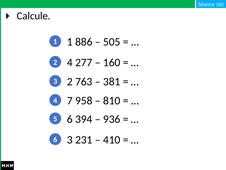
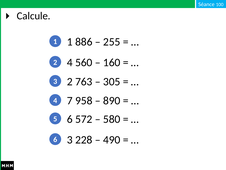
505: 505 -> 255
277: 277 -> 560
381: 381 -> 305
810: 810 -> 890
394: 394 -> 572
936: 936 -> 580
231: 231 -> 228
410: 410 -> 490
